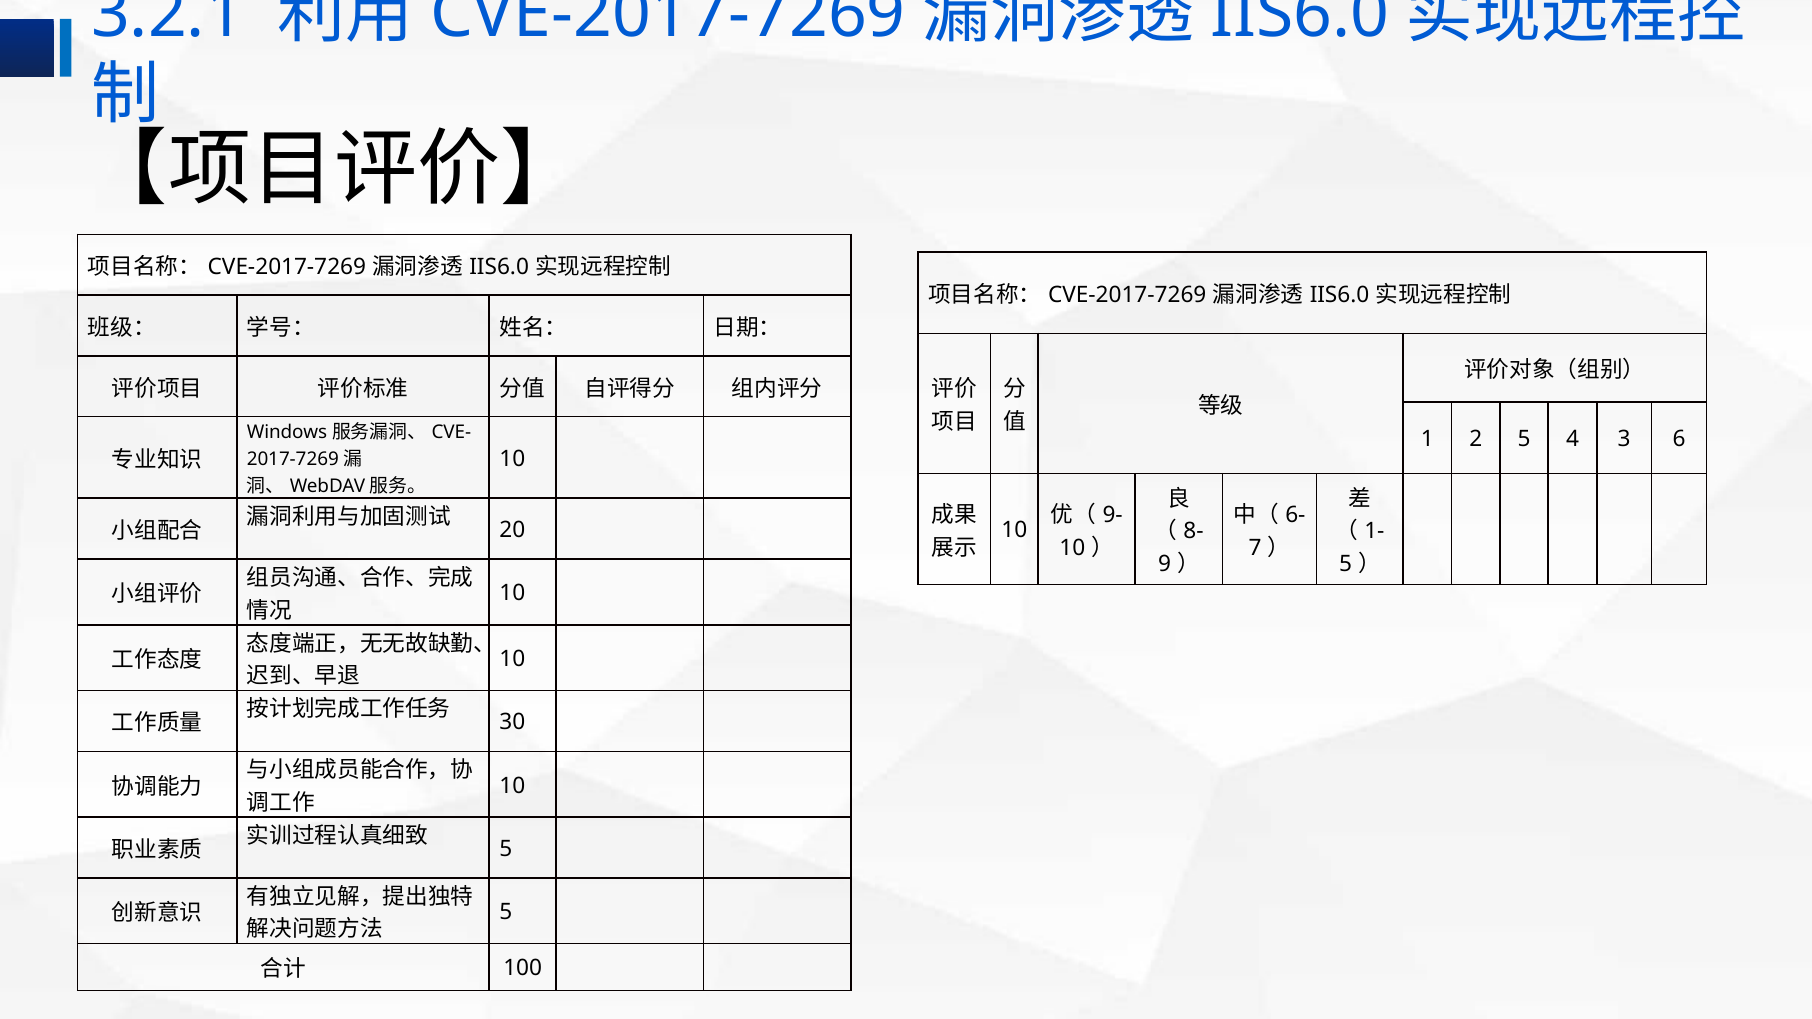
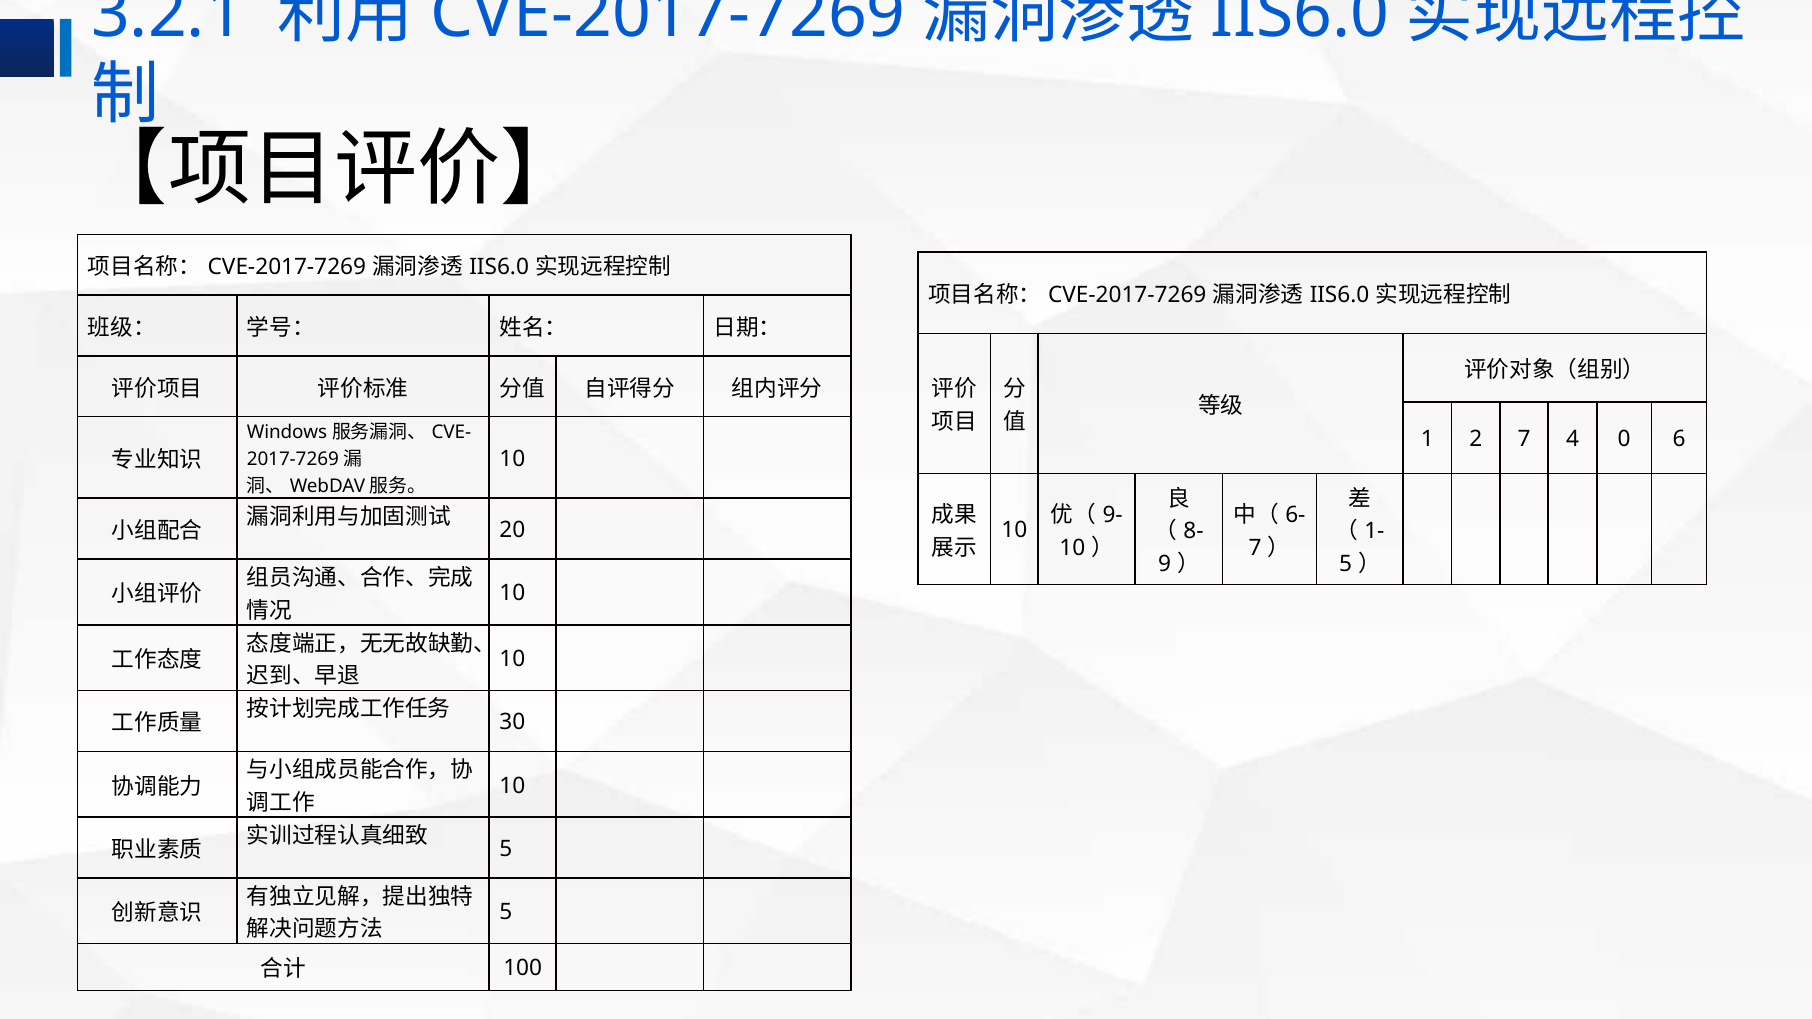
2 5: 5 -> 7
3: 3 -> 0
